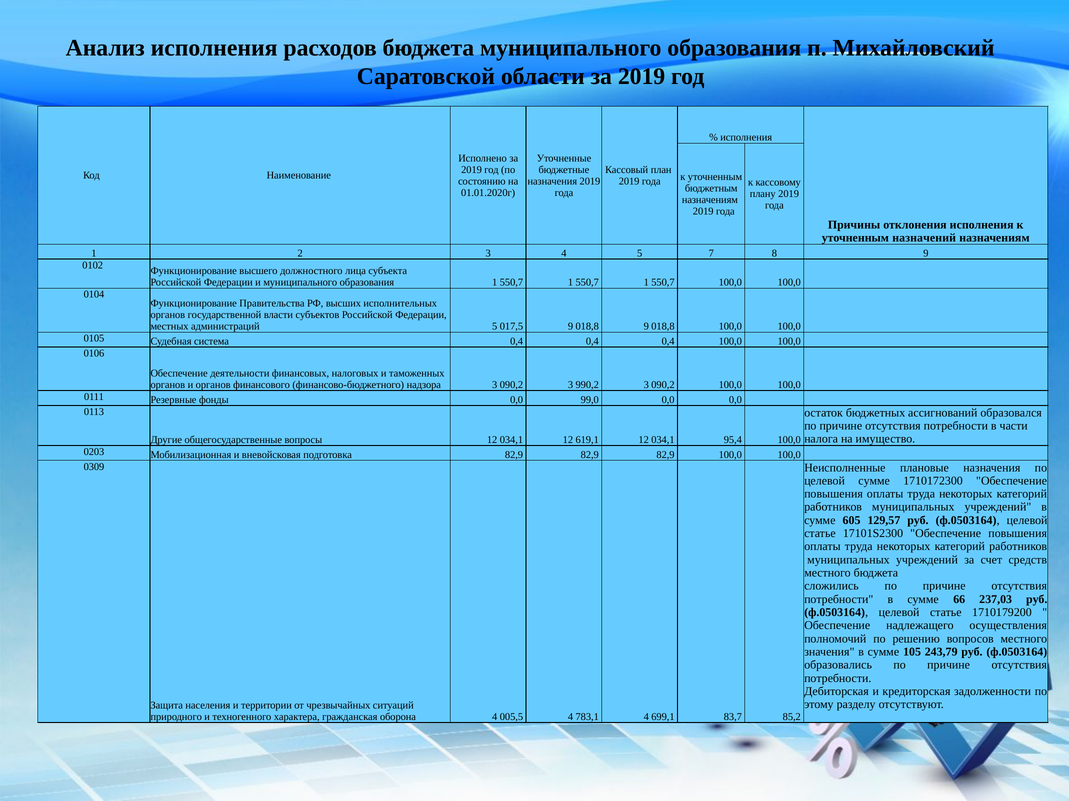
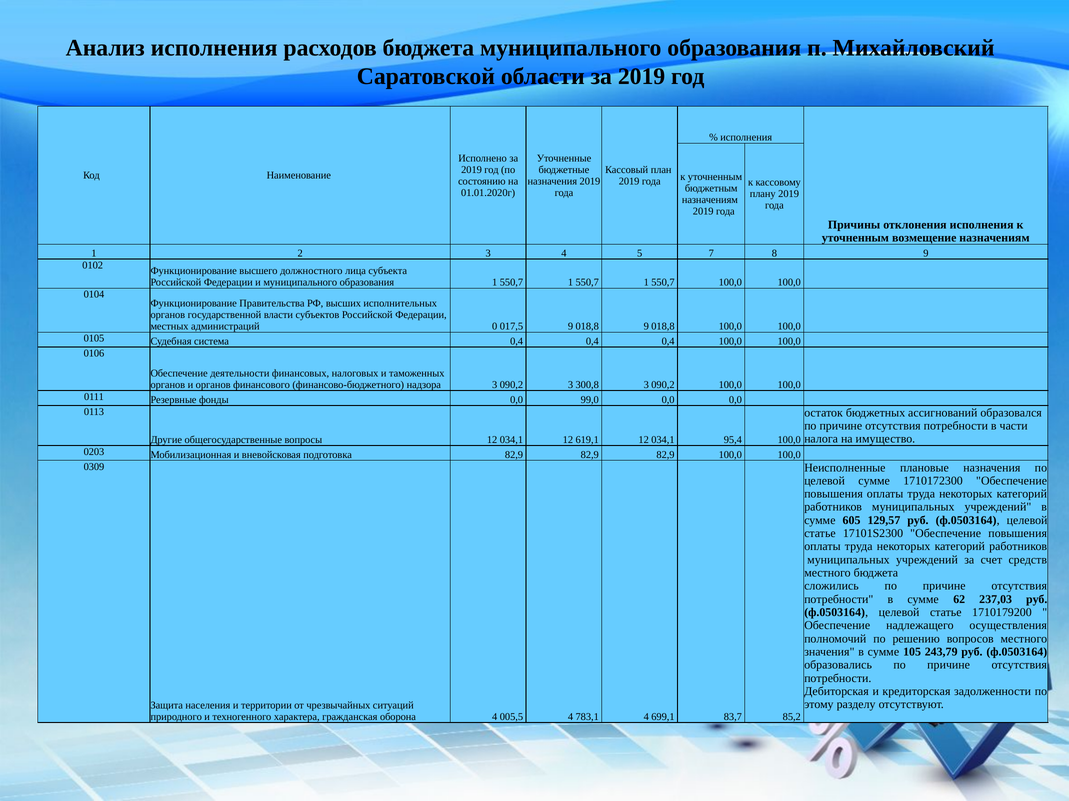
назначений: назначений -> возмещение
администраций 5: 5 -> 0
990,2: 990,2 -> 300,8
66: 66 -> 62
